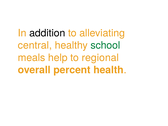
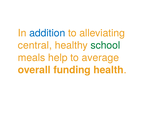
addition colour: black -> blue
regional: regional -> average
percent: percent -> funding
